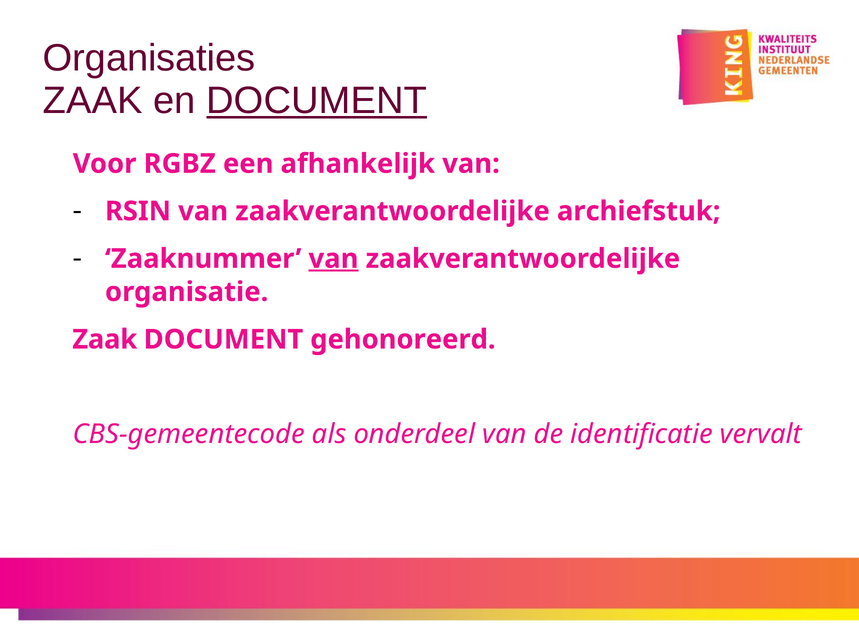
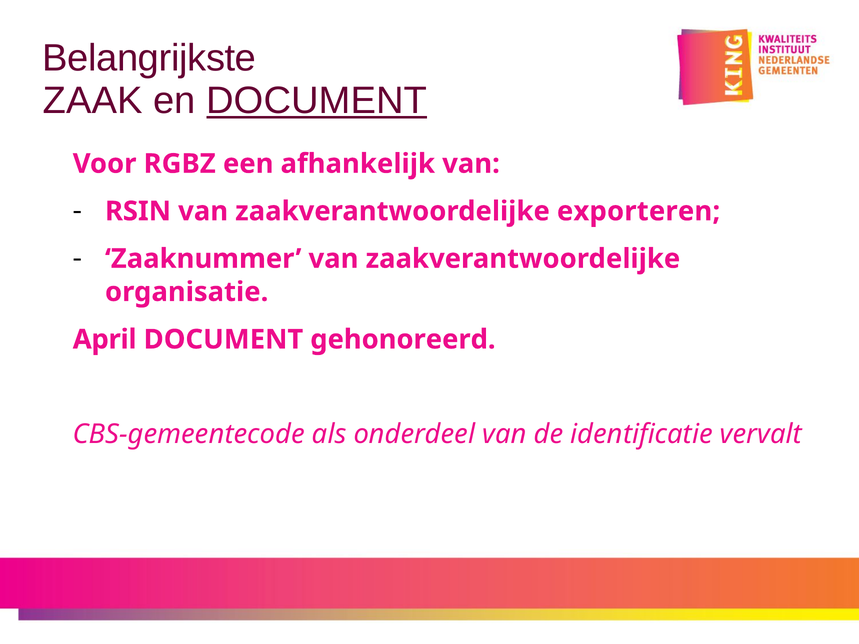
Organisaties: Organisaties -> Belangrijkste
archiefstuk: archiefstuk -> exporteren
van at (333, 259) underline: present -> none
Zaak at (105, 340): Zaak -> April
